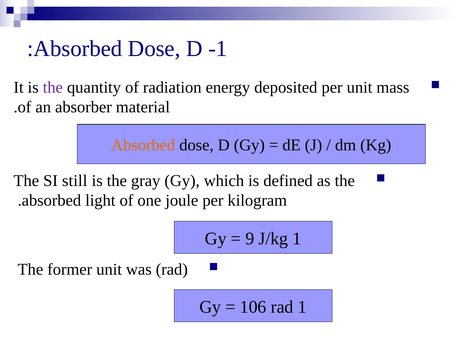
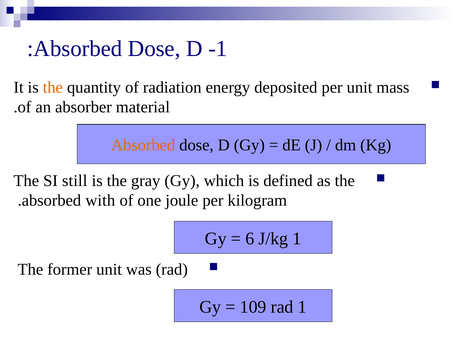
the at (53, 87) colour: purple -> orange
light: light -> with
9: 9 -> 6
106: 106 -> 109
